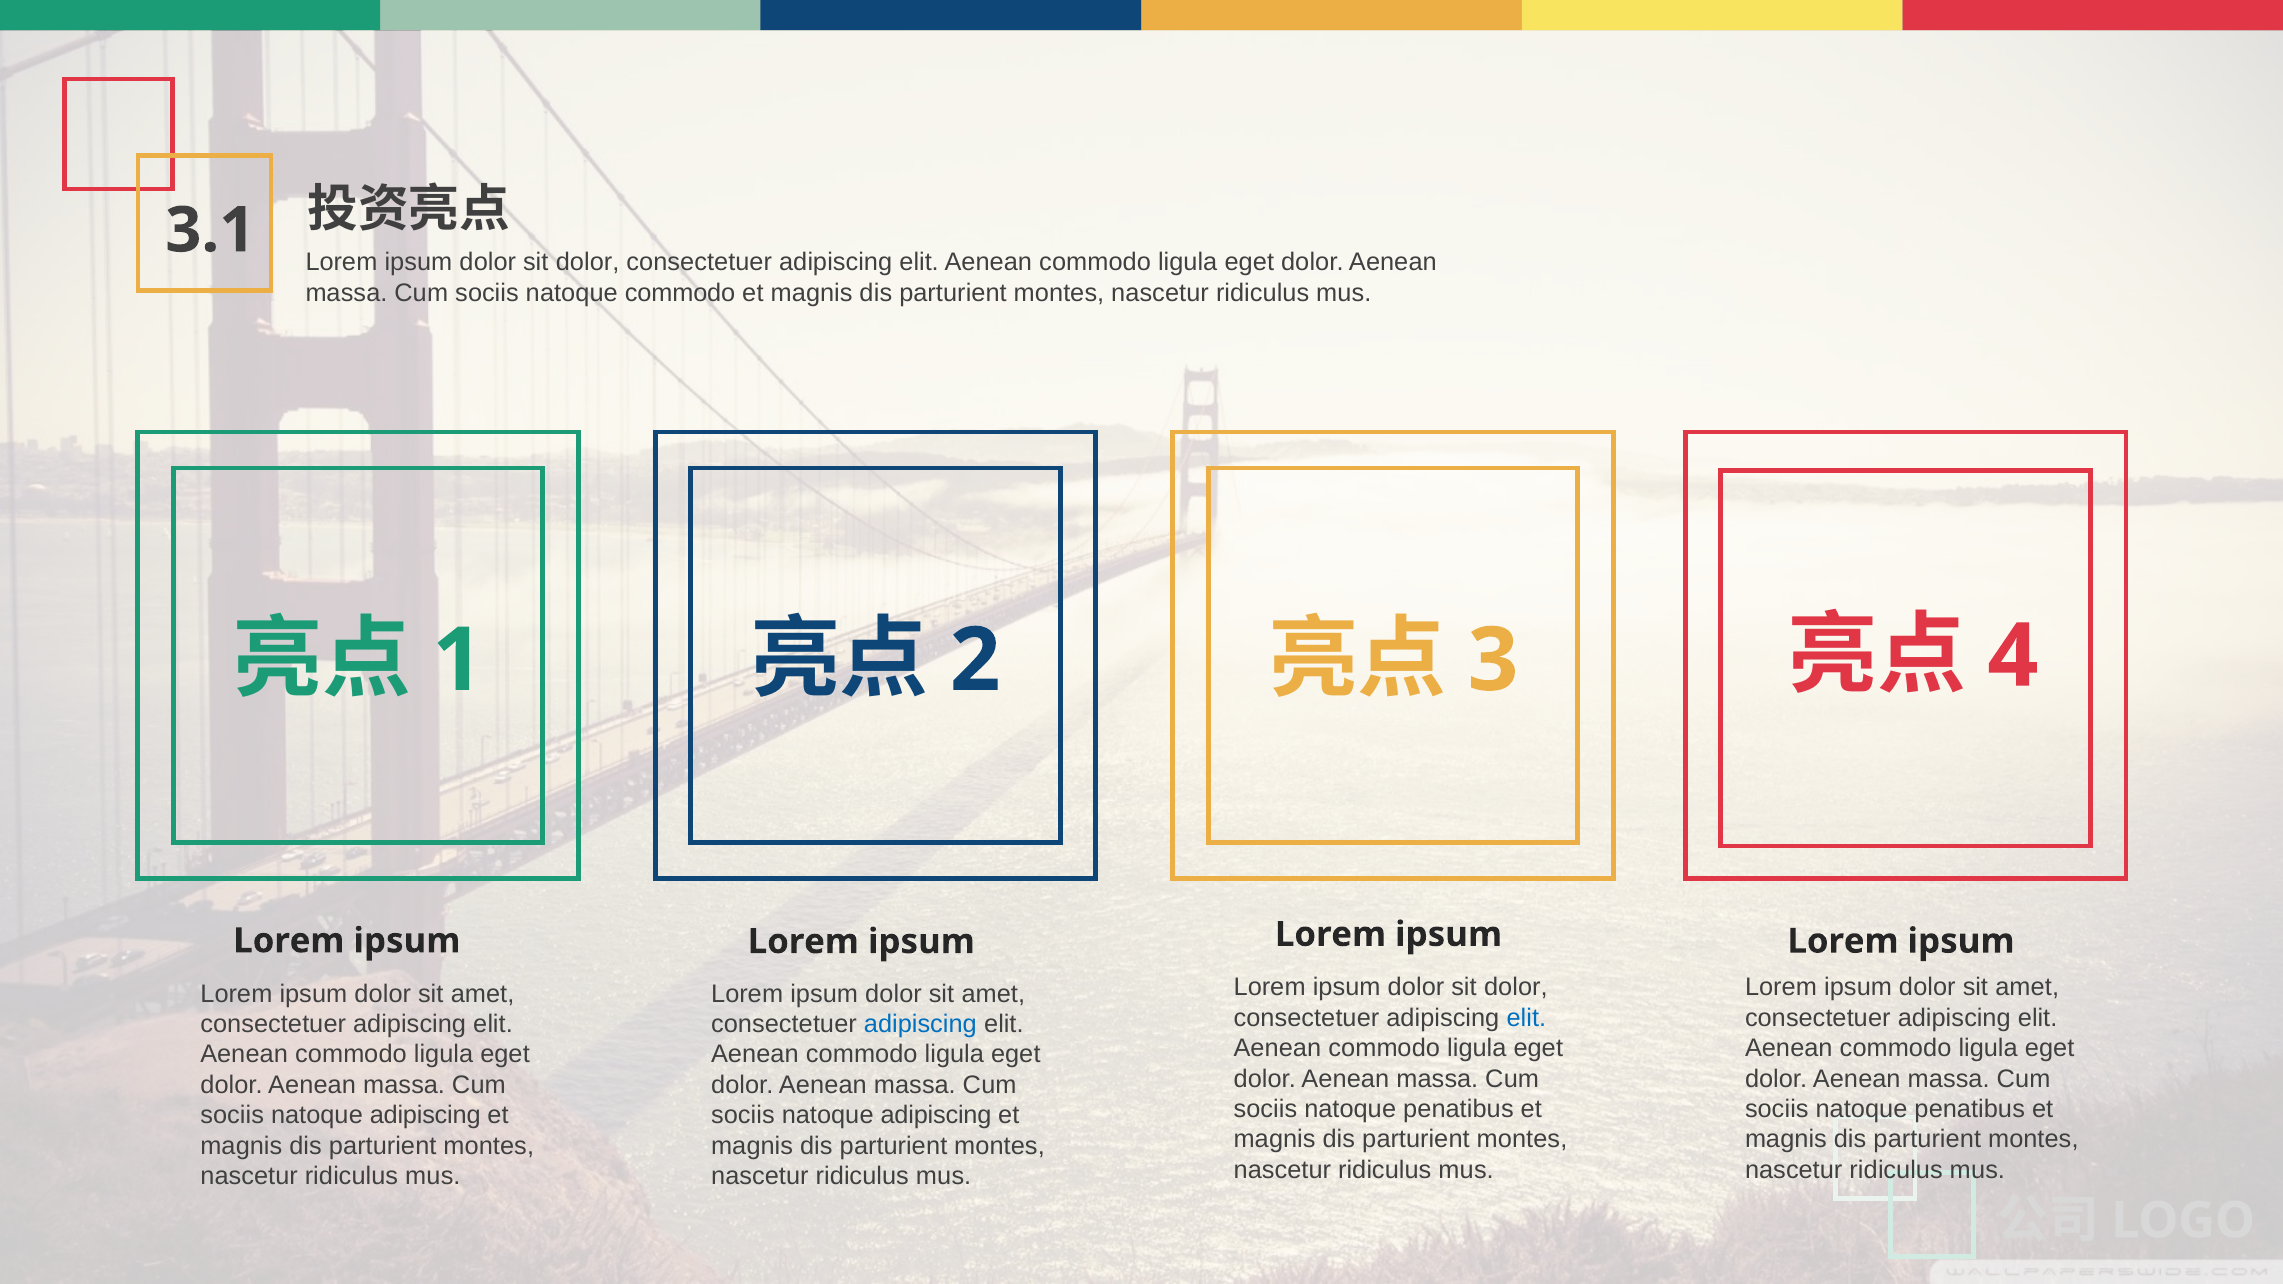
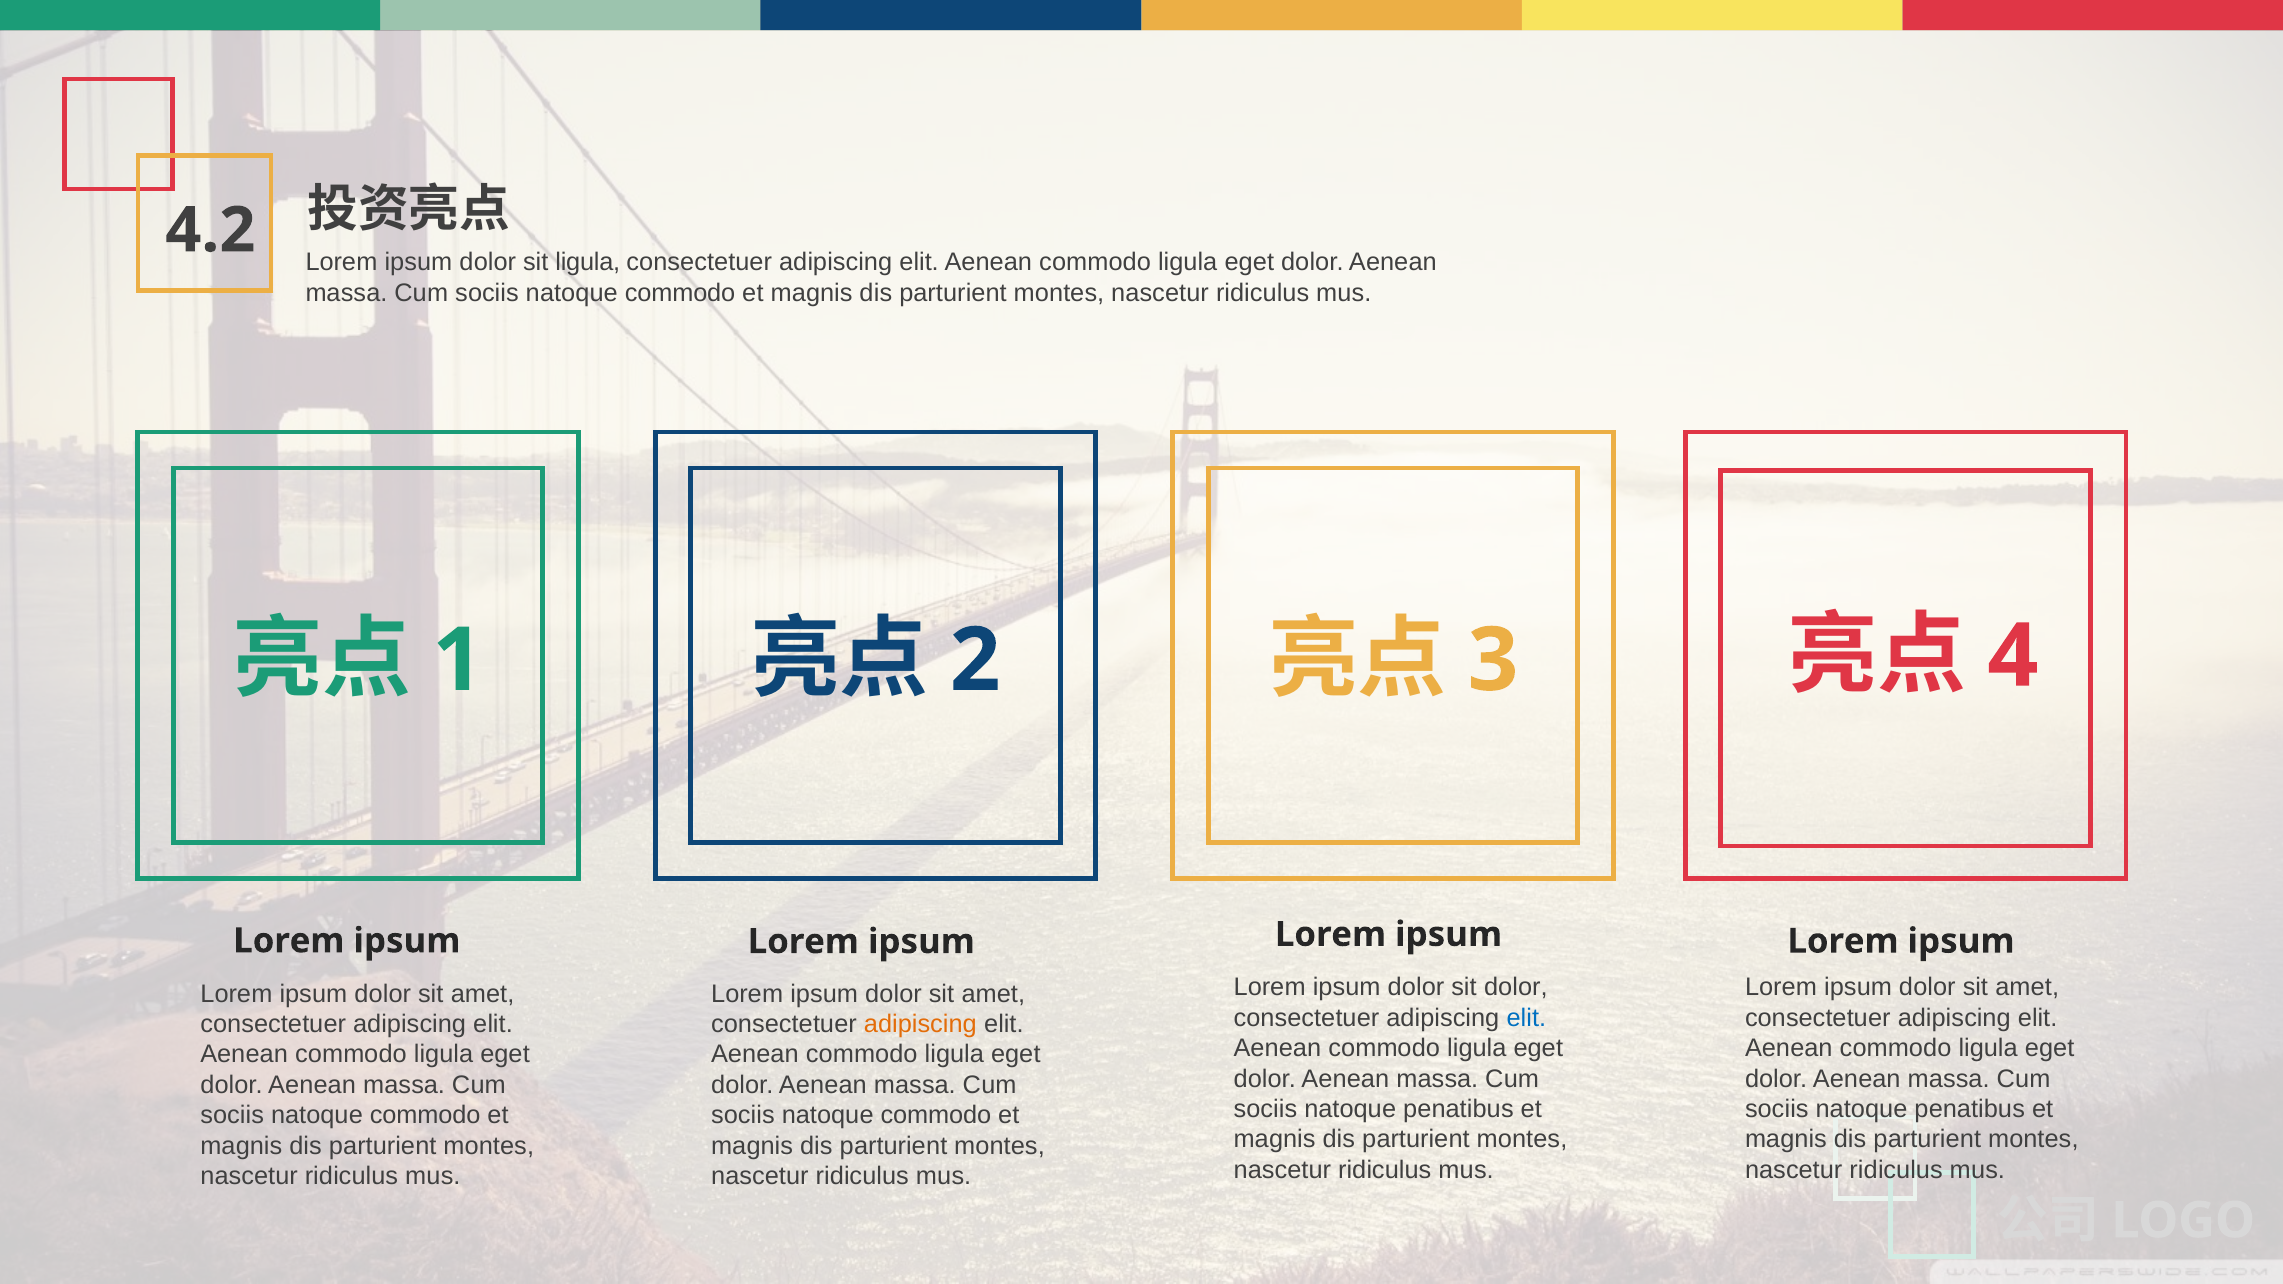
3.1: 3.1 -> 4.2
dolor at (588, 262): dolor -> ligula
adipiscing at (920, 1024) colour: blue -> orange
adipiscing at (425, 1116): adipiscing -> commodo
adipiscing at (936, 1116): adipiscing -> commodo
